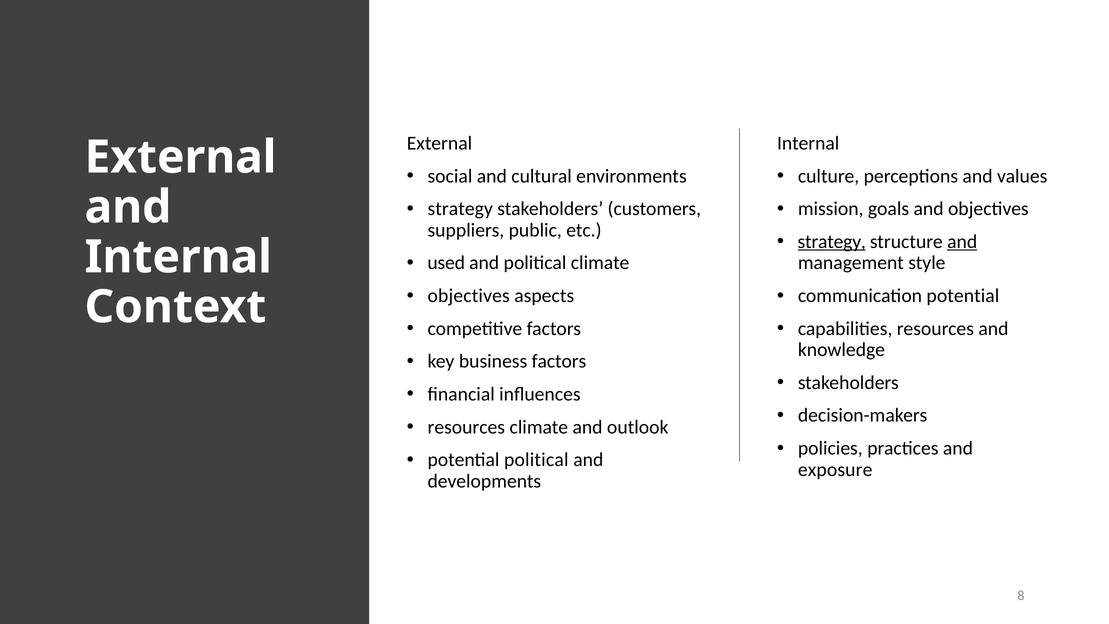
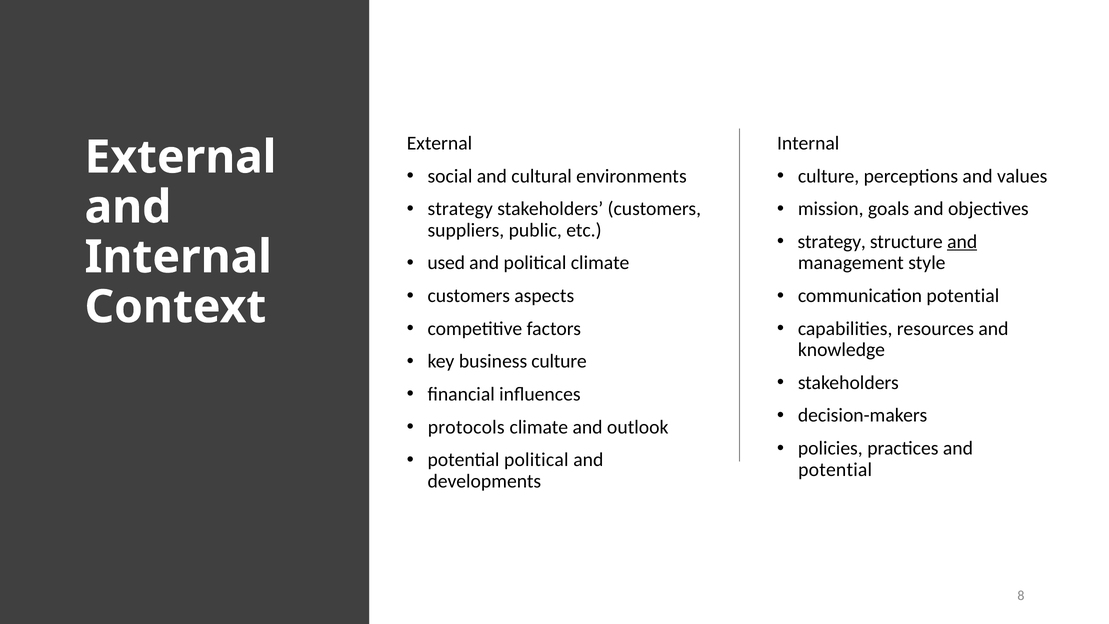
strategy at (832, 242) underline: present -> none
objectives at (469, 296): objectives -> customers
business factors: factors -> culture
resources at (466, 427): resources -> protocols
exposure at (835, 469): exposure -> potential
